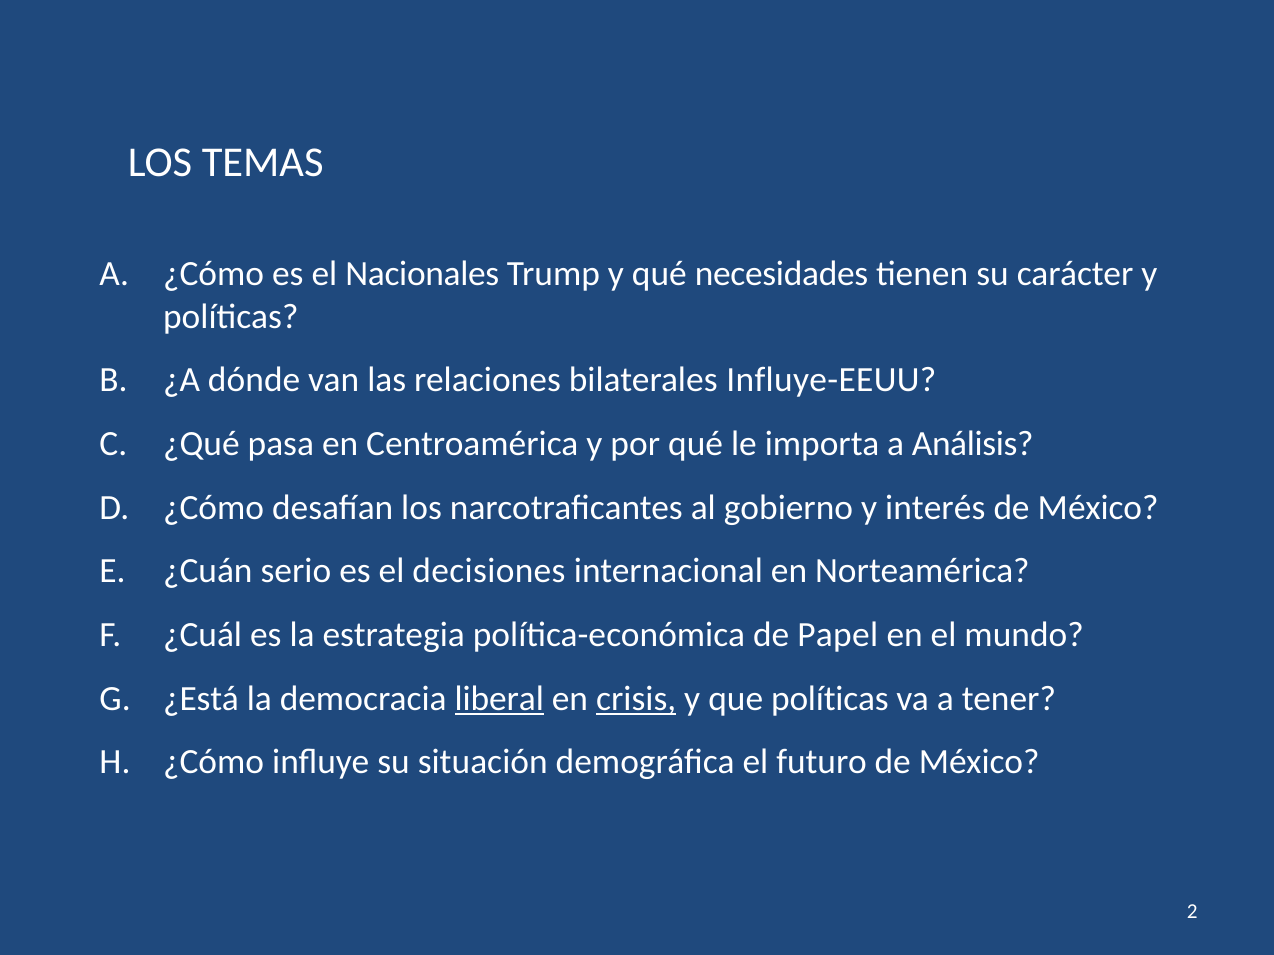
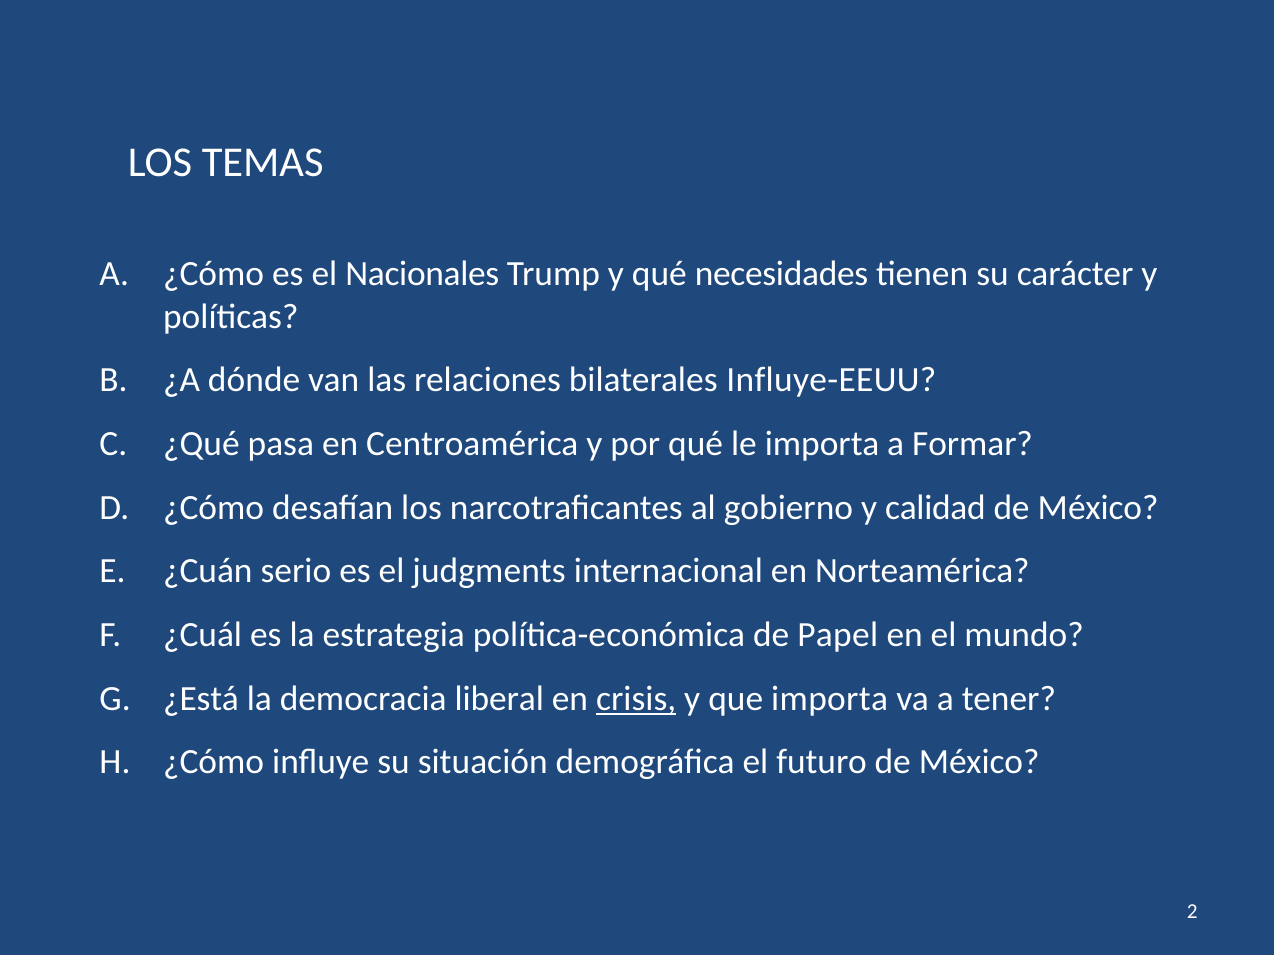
Análisis: Análisis -> Formar
interés: interés -> calidad
decisiones: decisiones -> judgments
liberal underline: present -> none
que políticas: políticas -> importa
